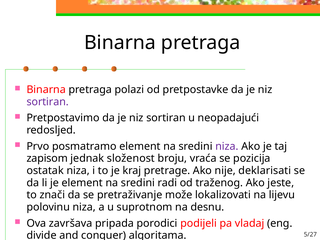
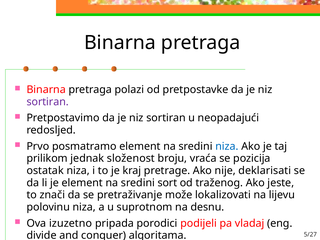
niza at (227, 146) colour: purple -> blue
zapisom: zapisom -> prilikom
radi: radi -> sort
završava: završava -> izuzetno
